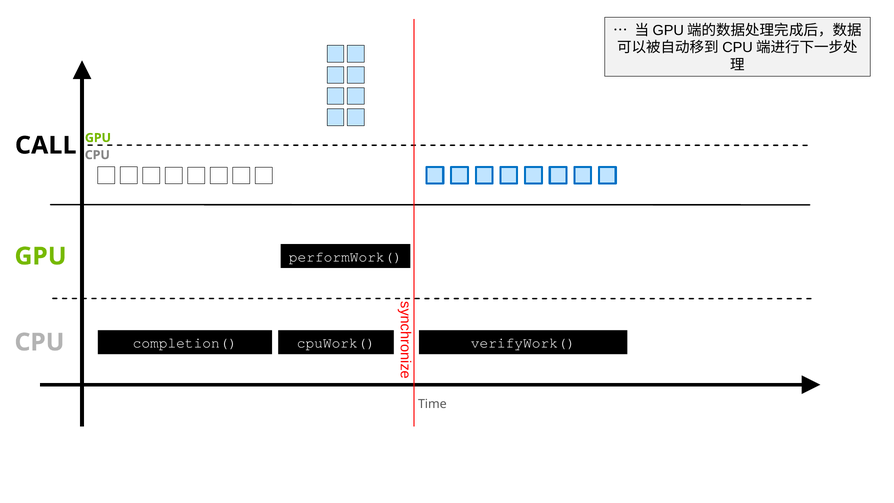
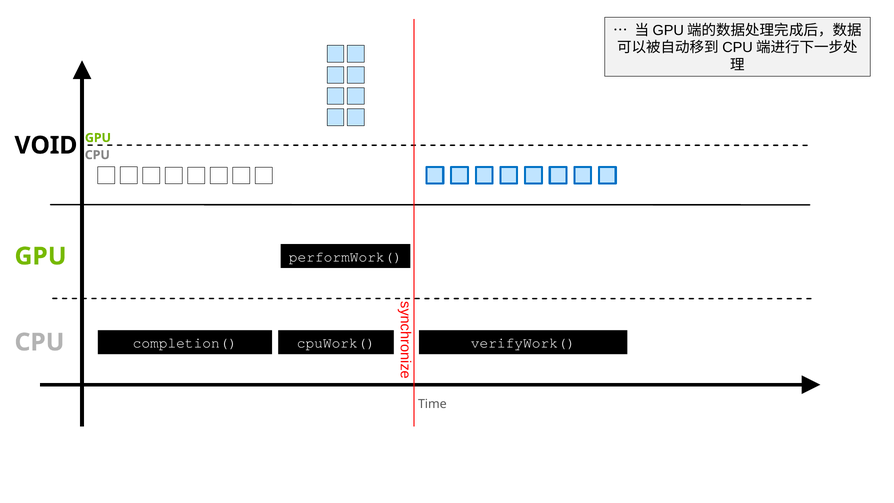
CALL: CALL -> VOID
